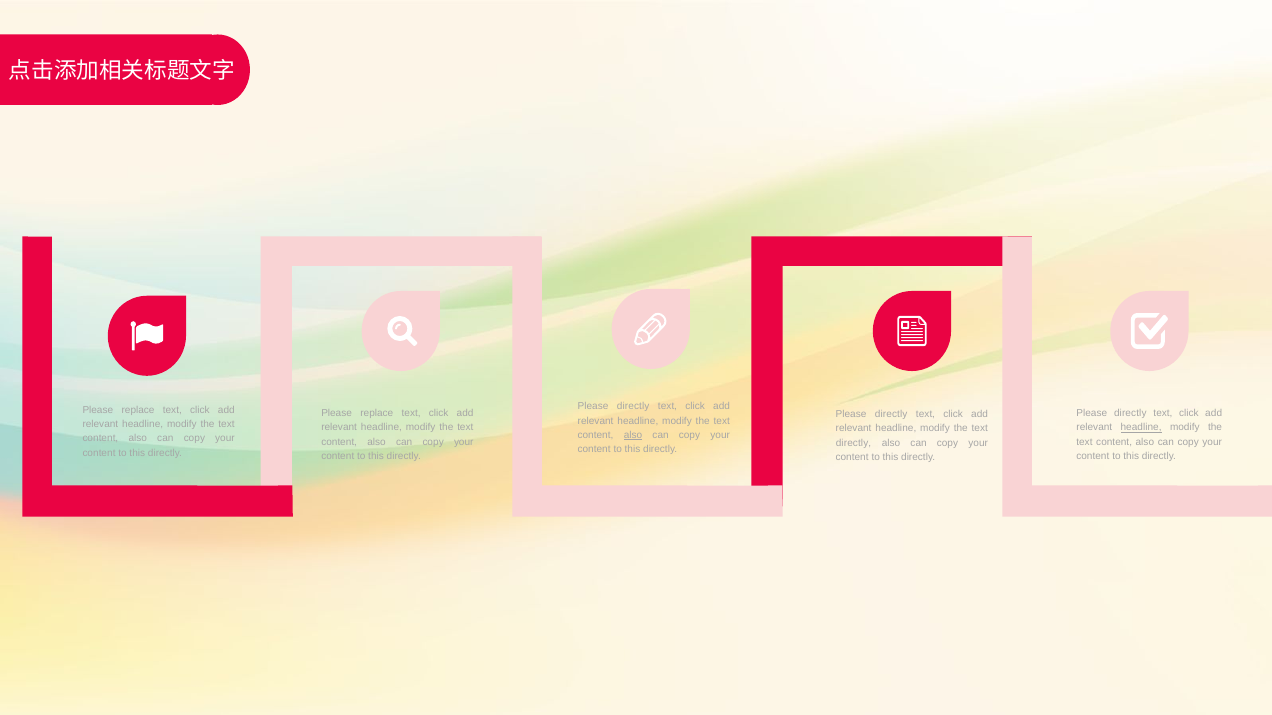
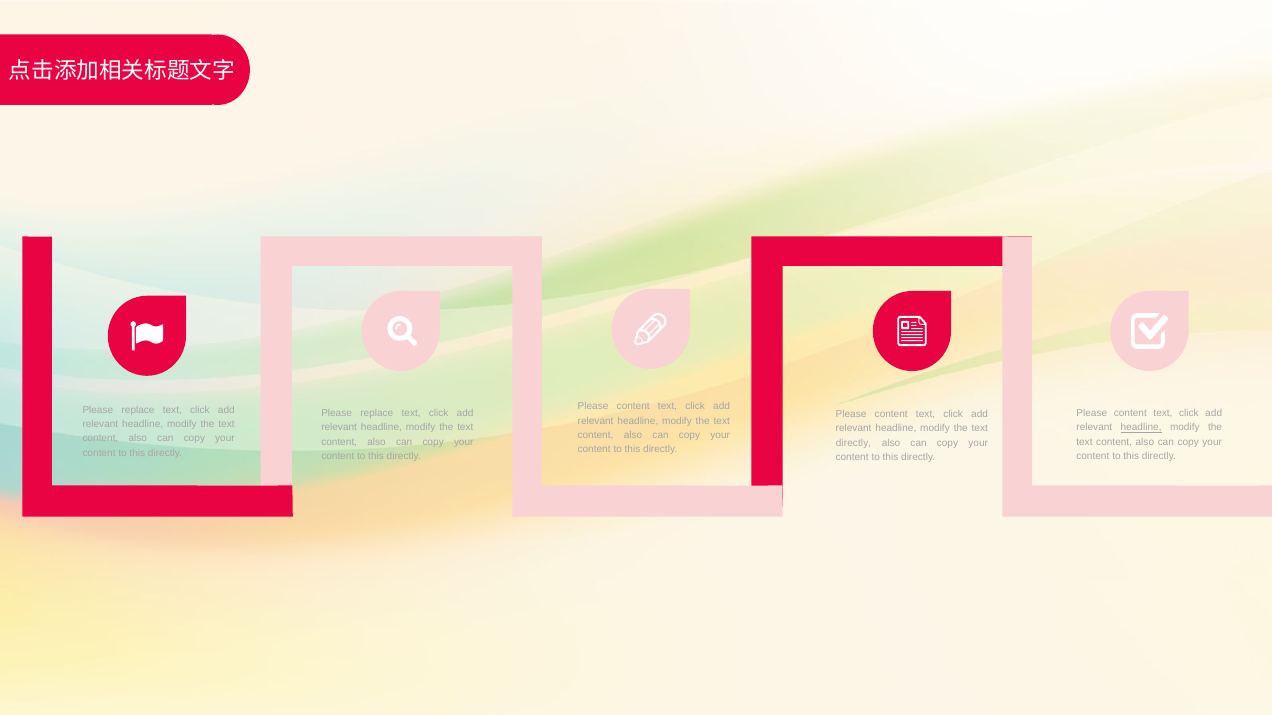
directly at (633, 407): directly -> content
directly at (1130, 413): directly -> content
directly at (891, 414): directly -> content
also at (633, 435) underline: present -> none
